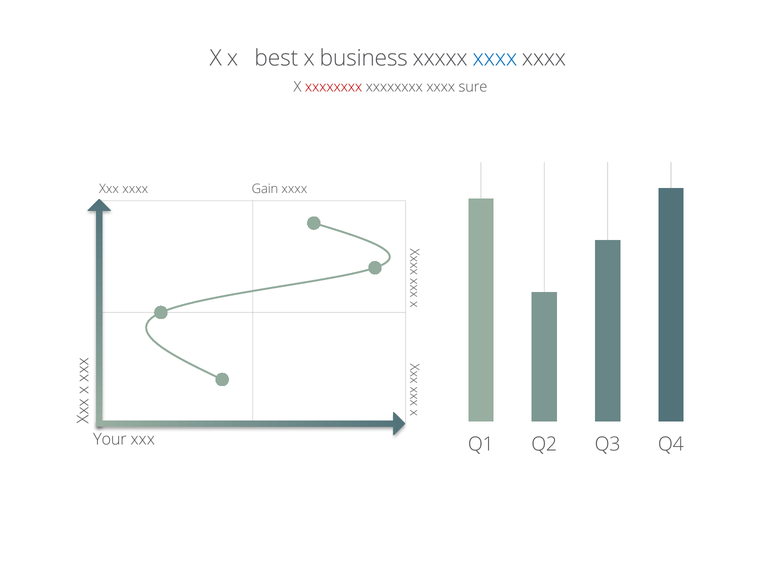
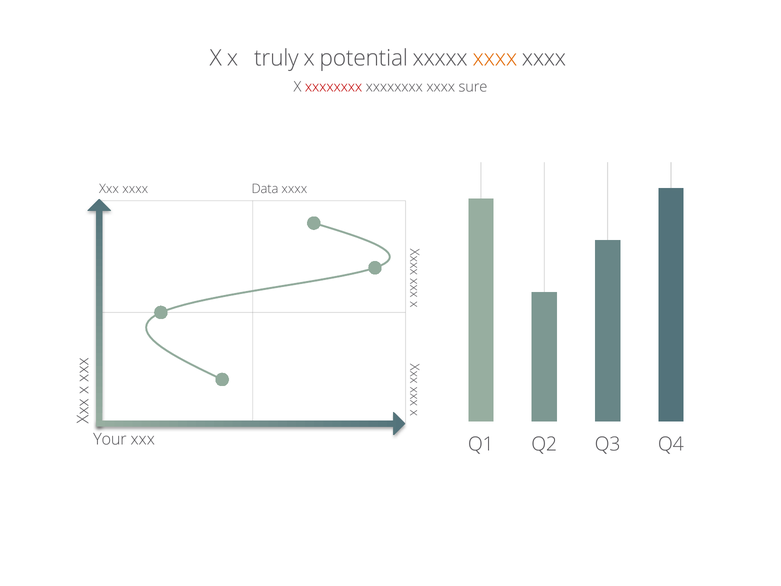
best: best -> truly
business: business -> potential
xxxx at (495, 58) colour: blue -> orange
Gain: Gain -> Data
